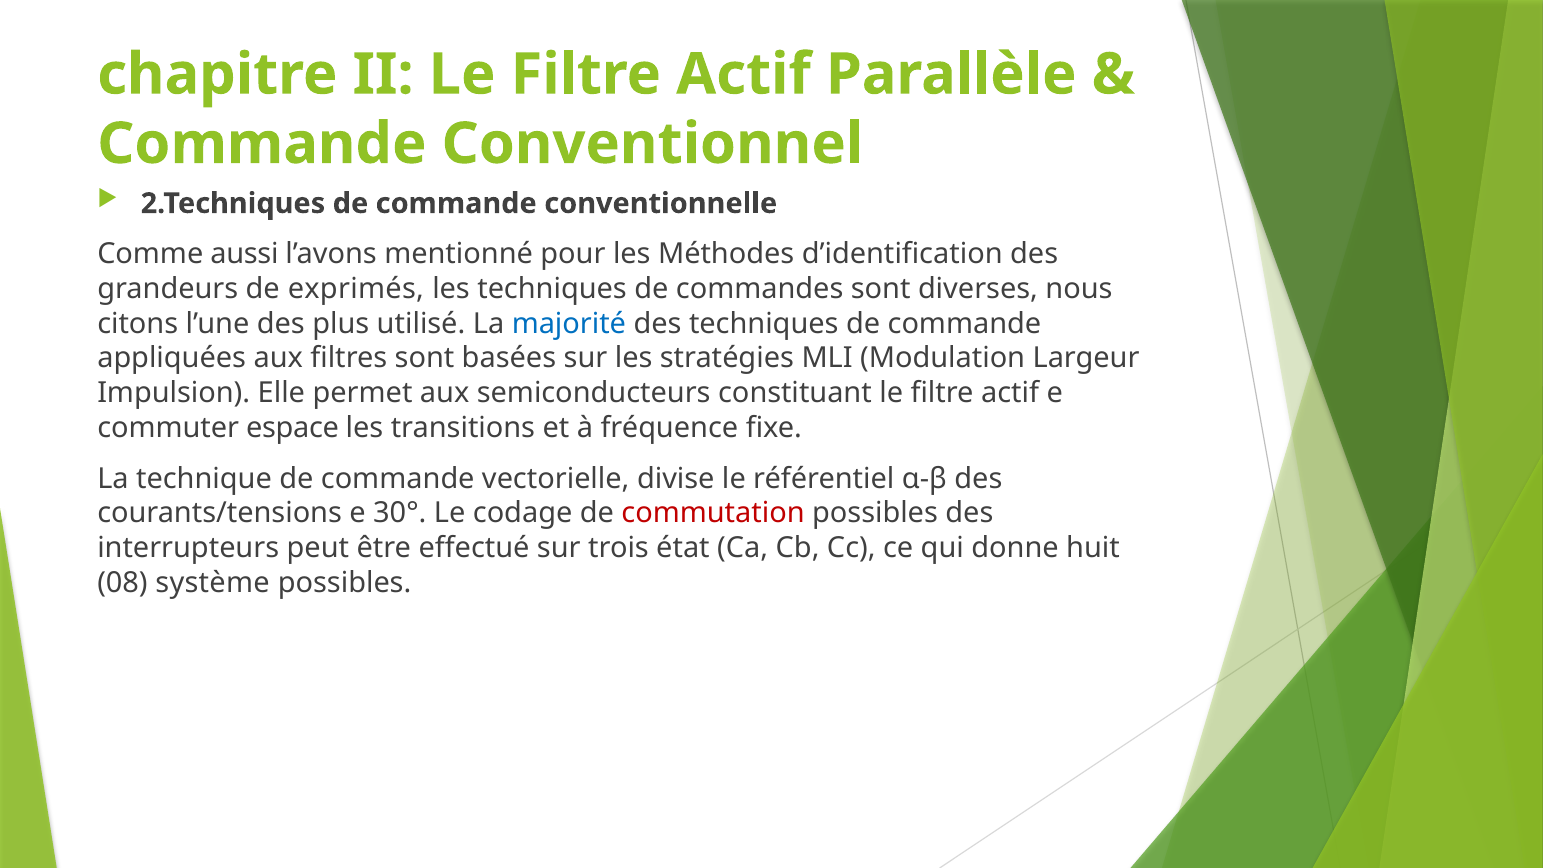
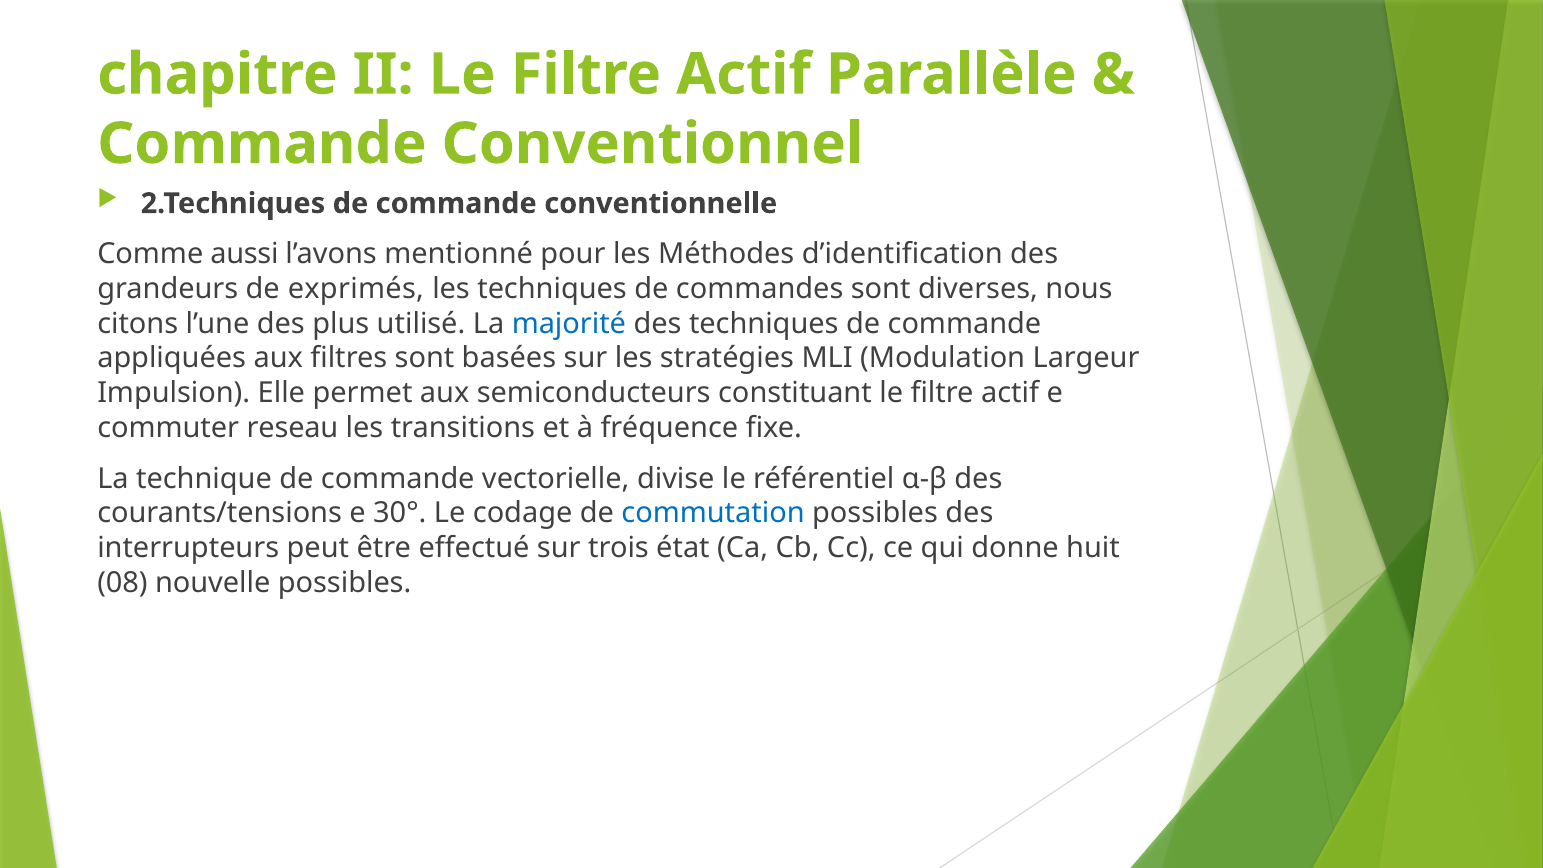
espace: espace -> reseau
commutation colour: red -> blue
système: système -> nouvelle
